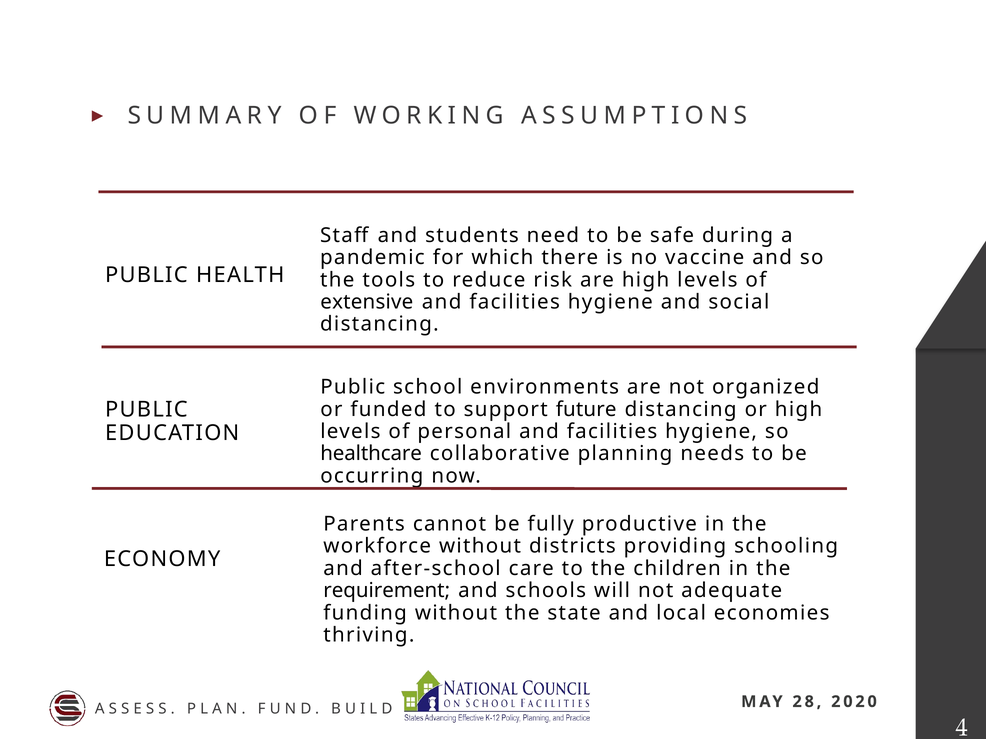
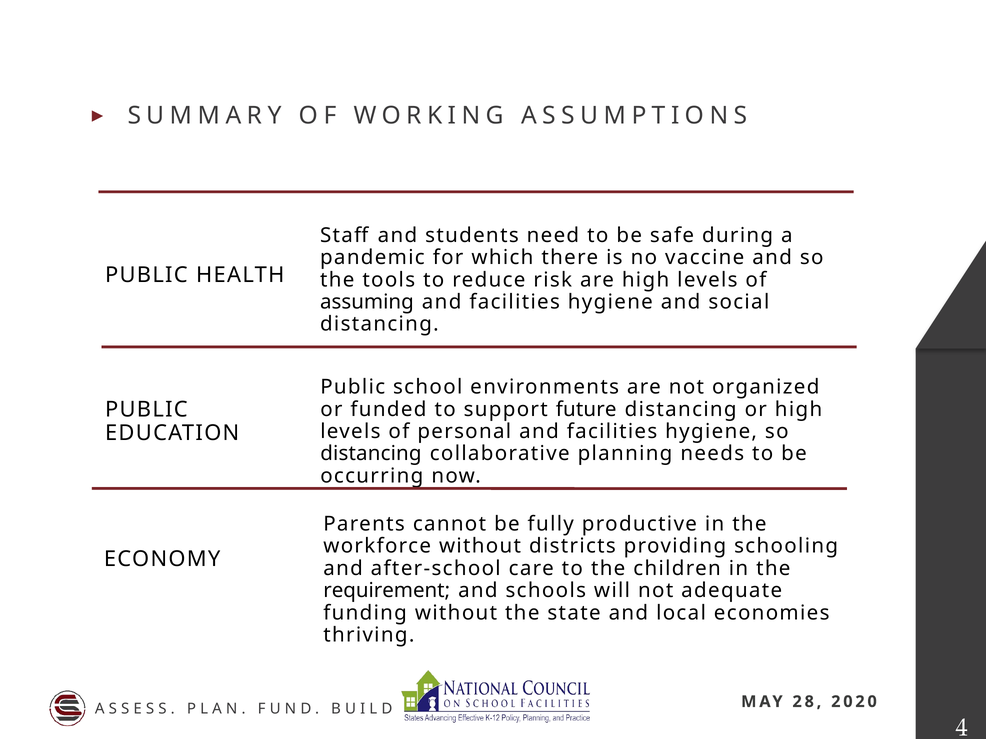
extensive: extensive -> assuming
healthcare at (371, 454): healthcare -> distancing
